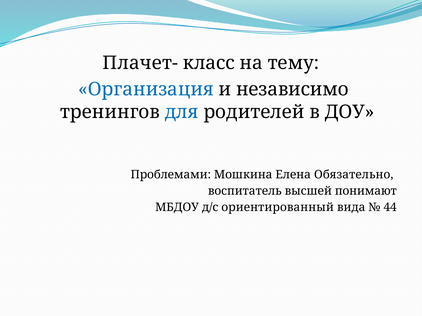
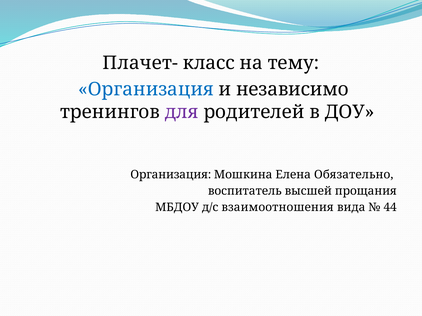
для colour: blue -> purple
Проблемами at (171, 175): Проблемами -> Организация
понимают: понимают -> прощания
ориентированный: ориентированный -> взаимоотношения
